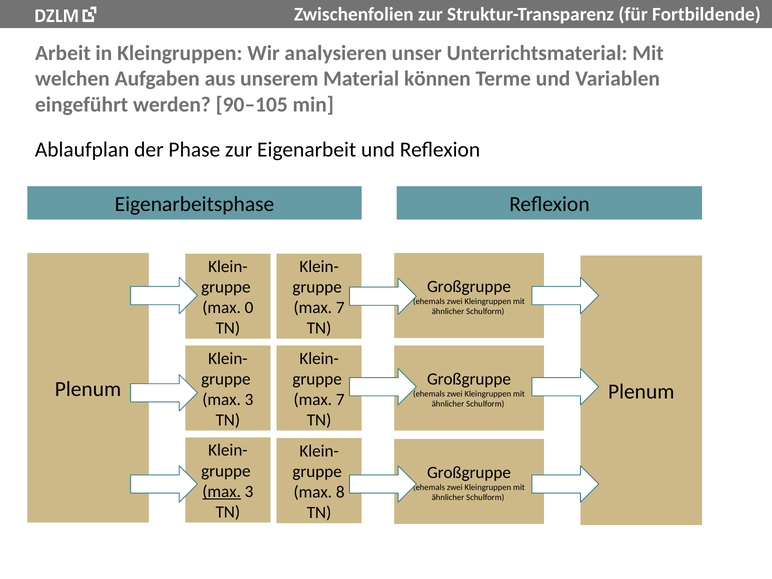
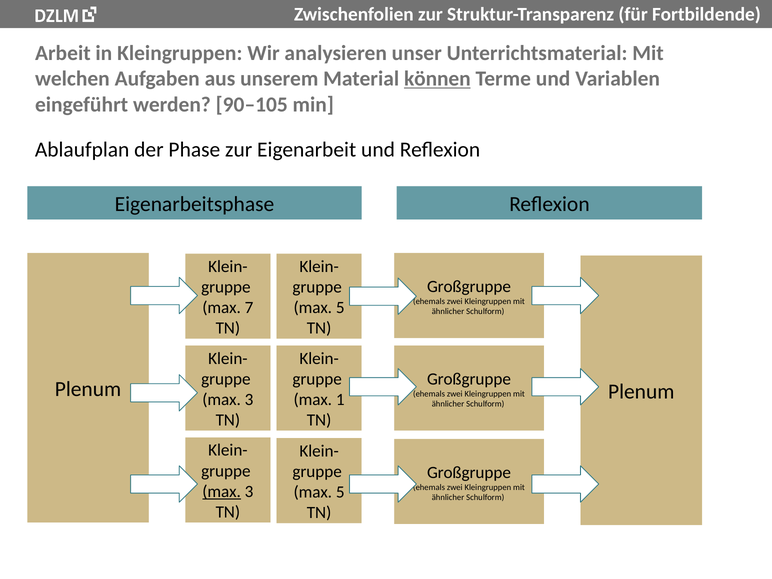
können underline: none -> present
0: 0 -> 7
7 at (340, 308): 7 -> 5
7 at (340, 400): 7 -> 1
8 at (340, 492): 8 -> 5
